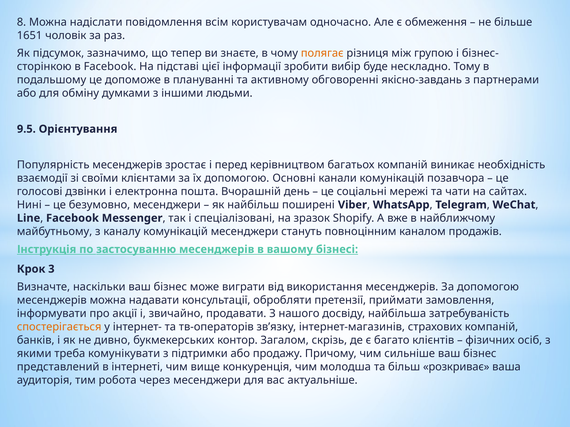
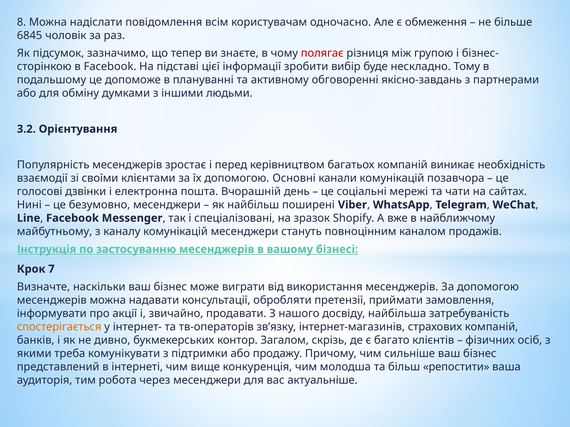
1651: 1651 -> 6845
полягає colour: orange -> red
9.5: 9.5 -> 3.2
3: 3 -> 7
розкриває: розкриває -> репостити
